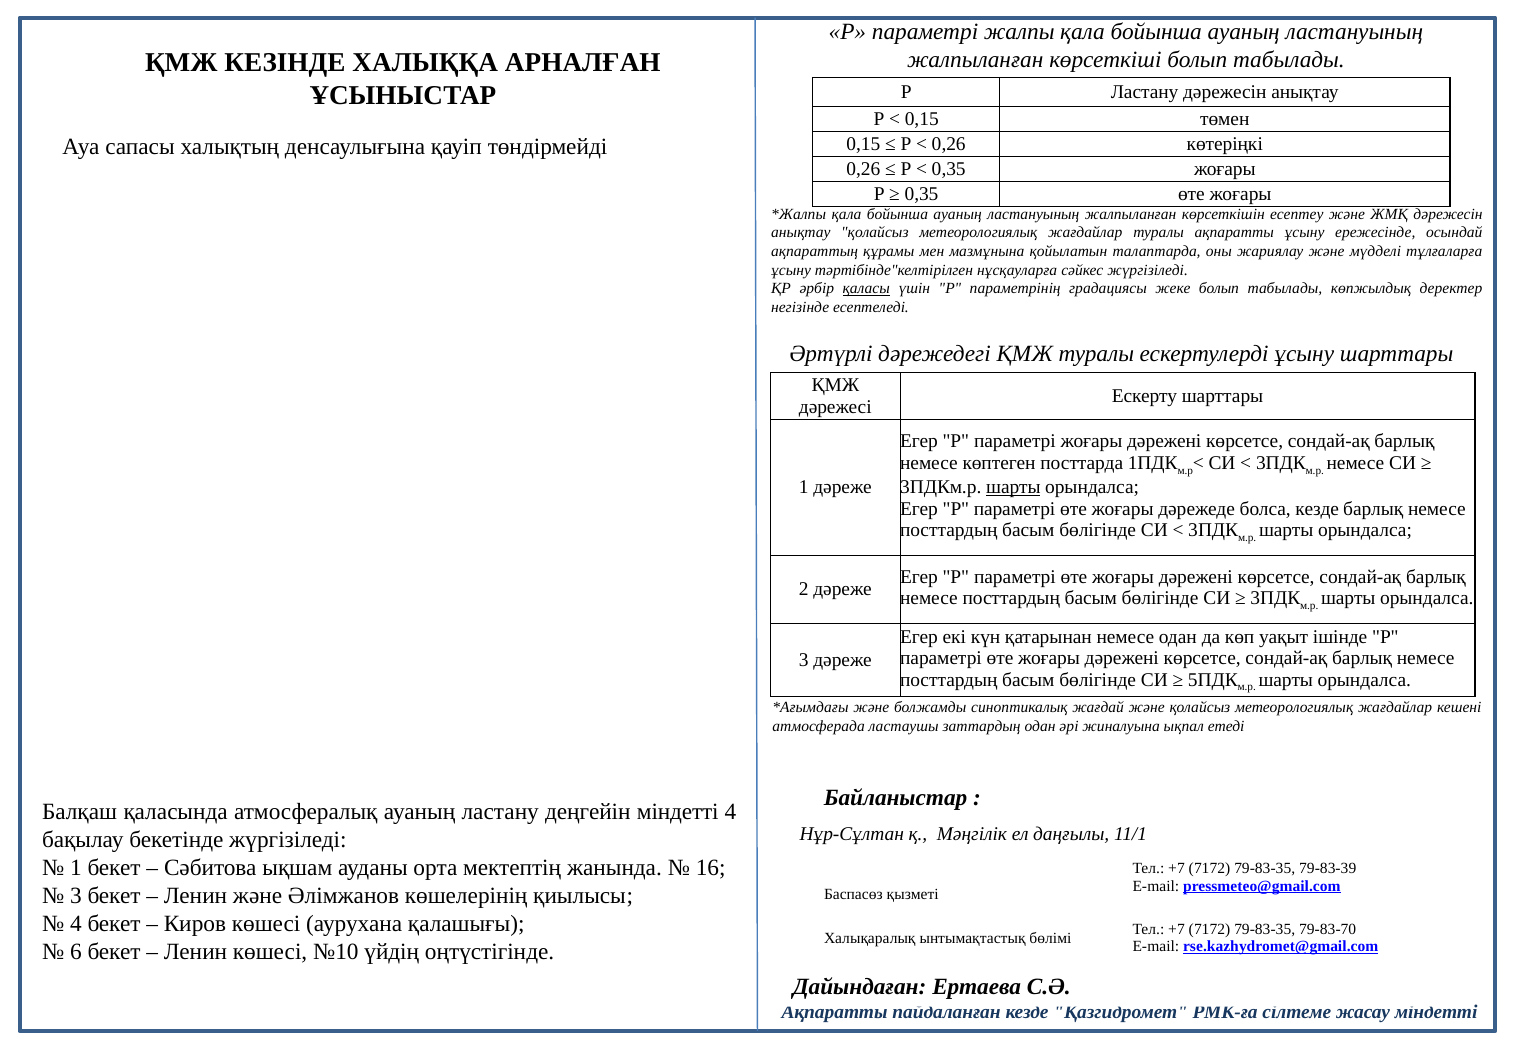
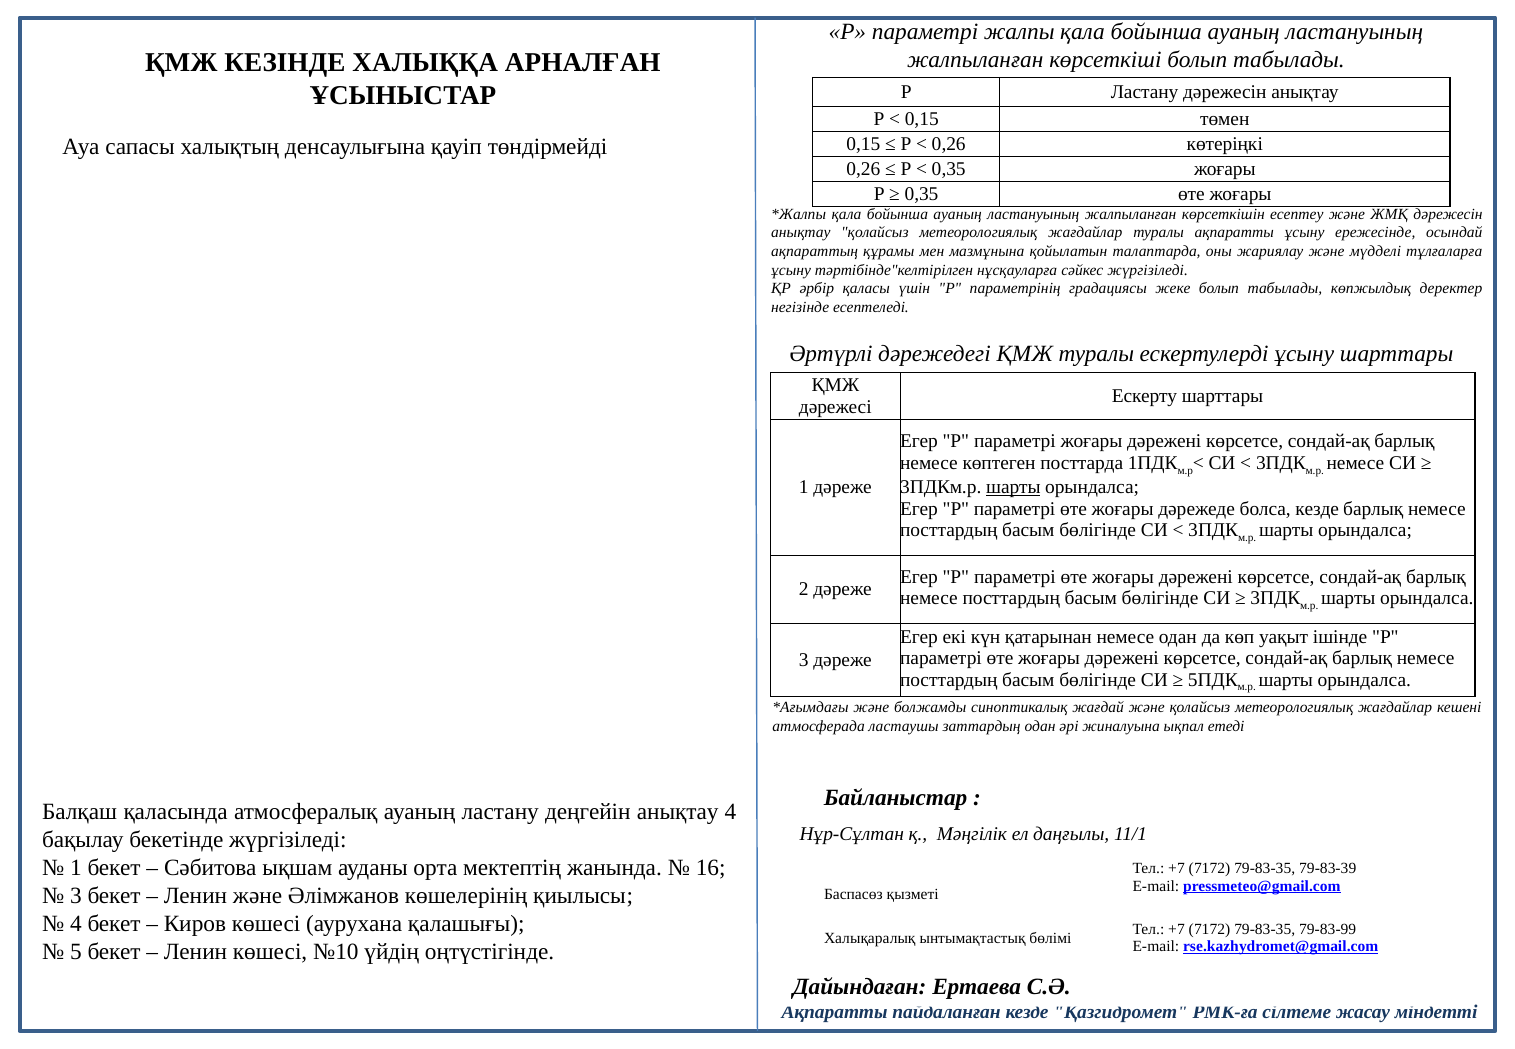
қаласы underline: present -> none
деңгейін міндетті: міндетті -> анықтау
79-83-70: 79-83-70 -> 79-83-99
6: 6 -> 5
